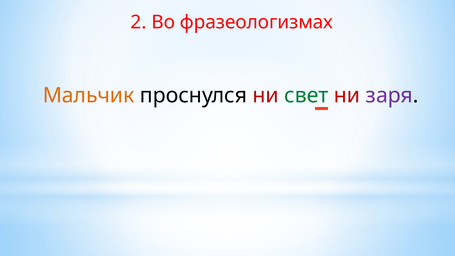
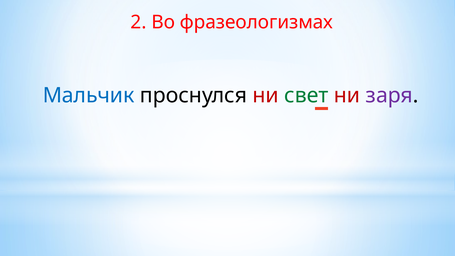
Мальчик colour: orange -> blue
